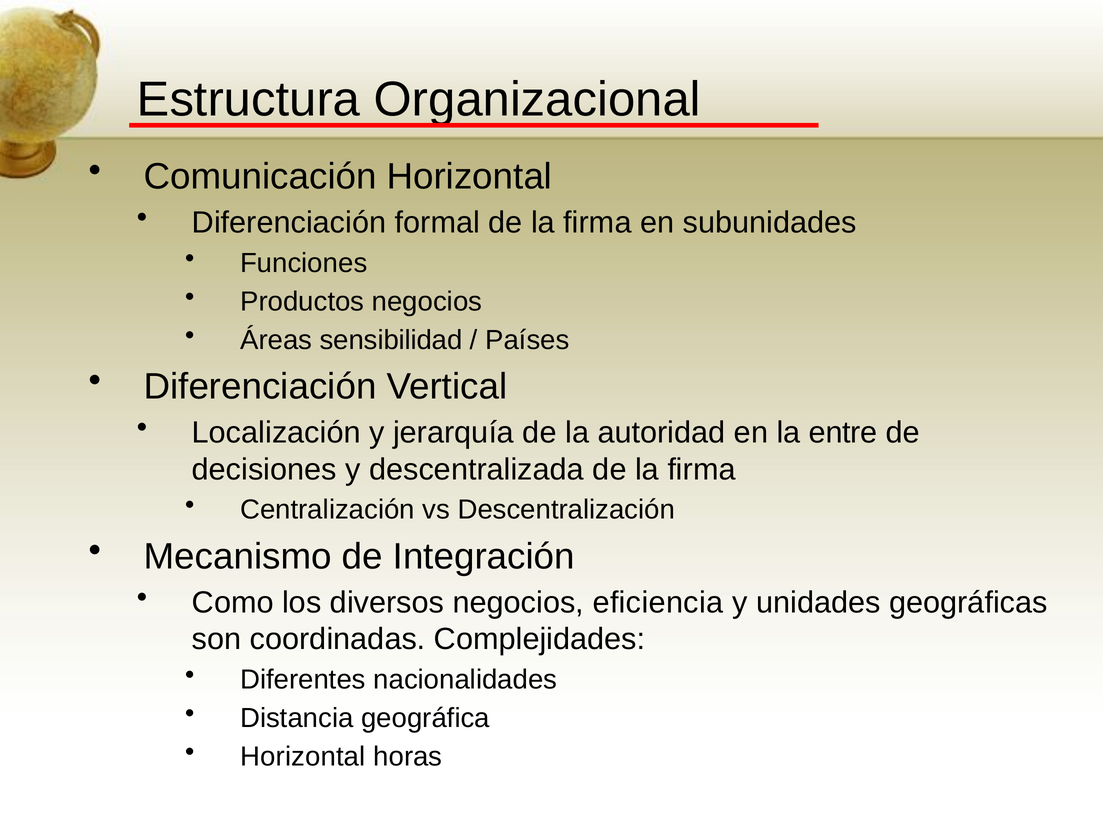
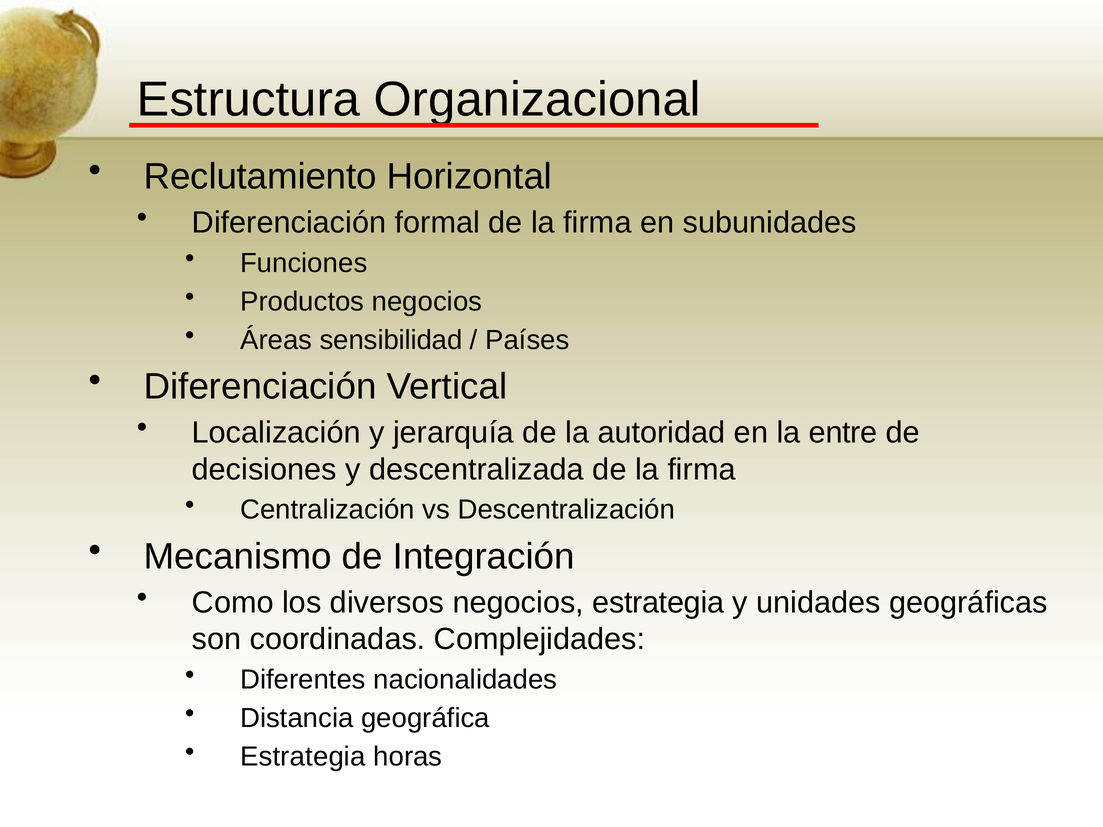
Comunicación: Comunicación -> Reclutamiento
negocios eficiencia: eficiencia -> estrategia
Horizontal at (303, 757): Horizontal -> Estrategia
